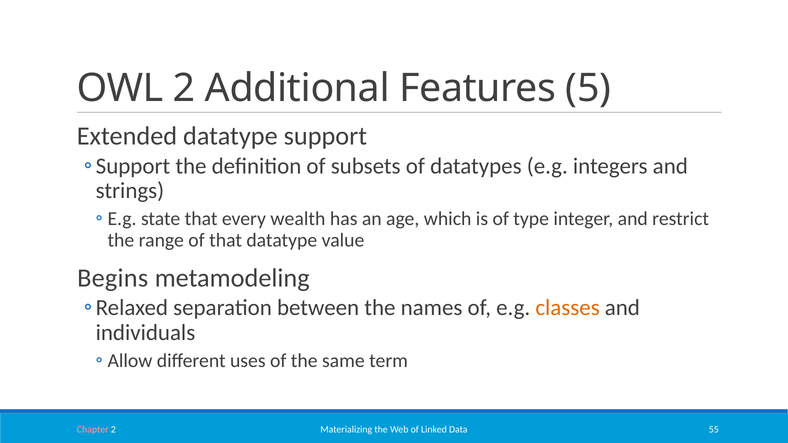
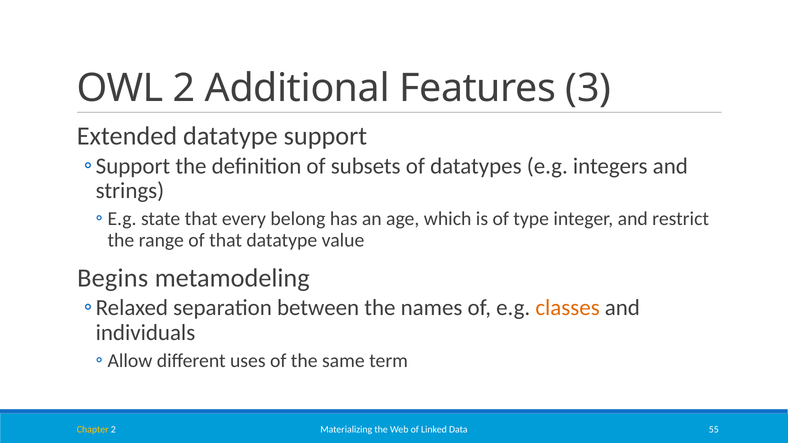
5: 5 -> 3
wealth: wealth -> belong
Chapter colour: pink -> yellow
